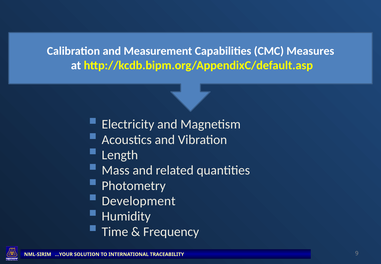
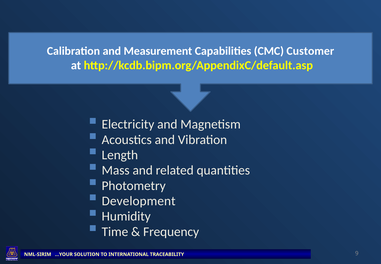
Measures: Measures -> Customer
